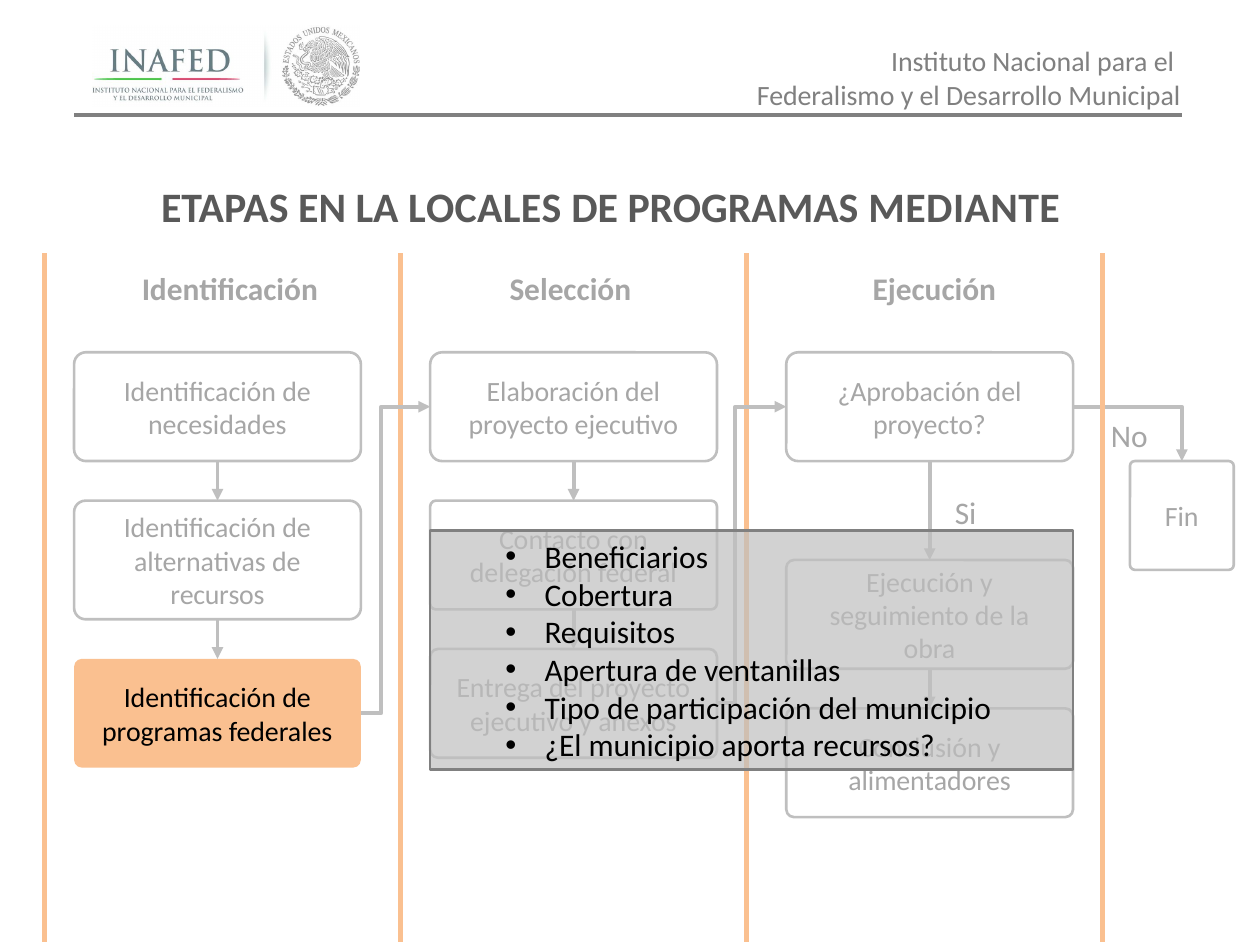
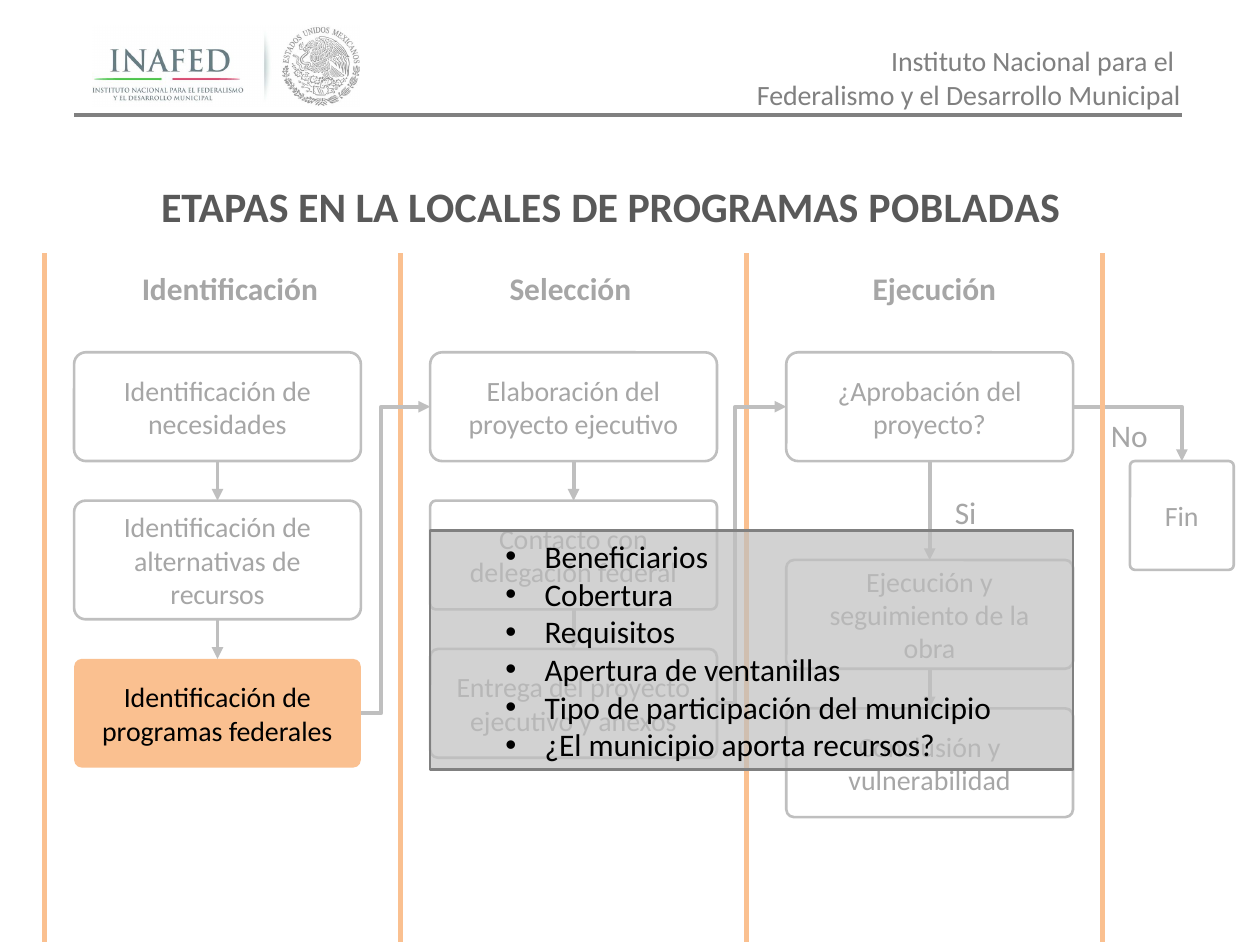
MEDIANTE: MEDIANTE -> POBLADAS
alimentadores: alimentadores -> vulnerabilidad
